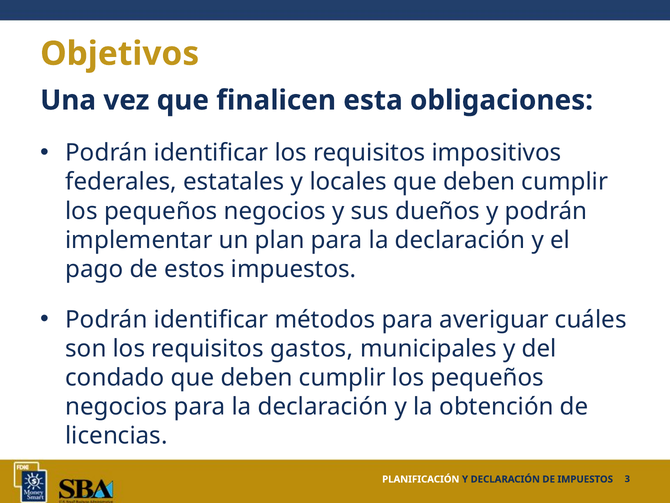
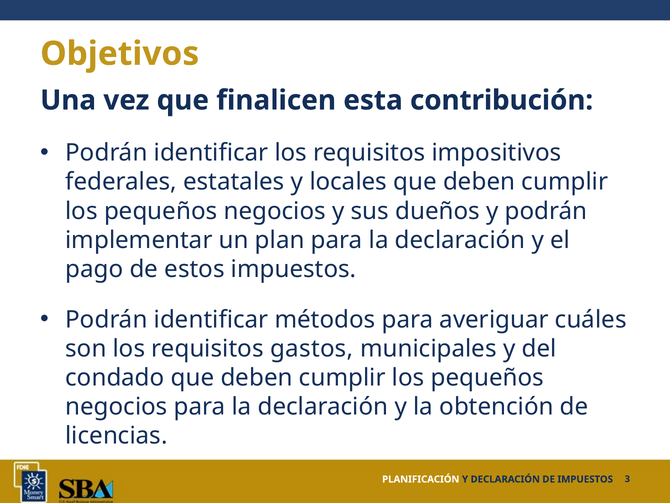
obligaciones: obligaciones -> contribución
